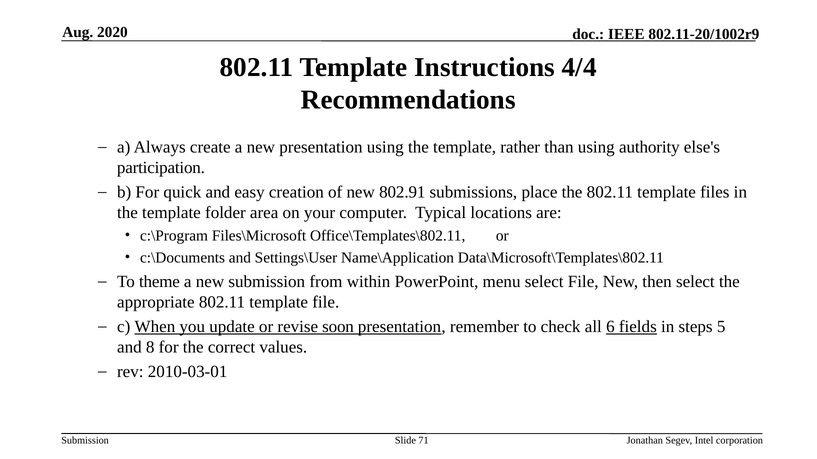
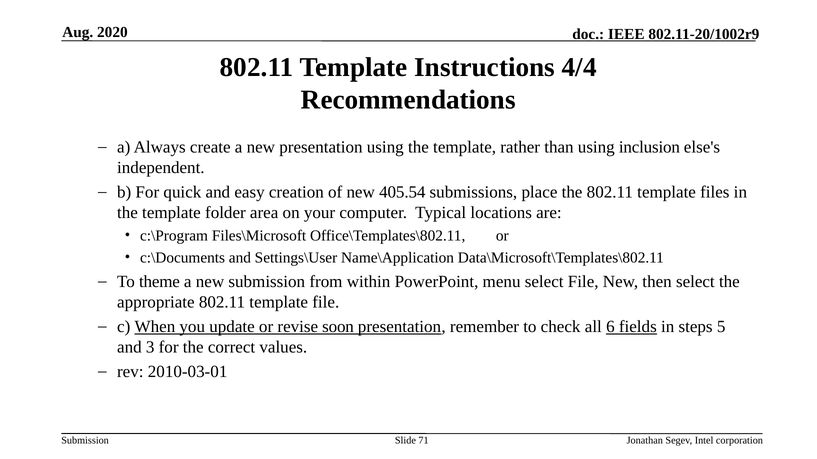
authority: authority -> inclusion
participation: participation -> independent
802.91: 802.91 -> 405.54
8: 8 -> 3
